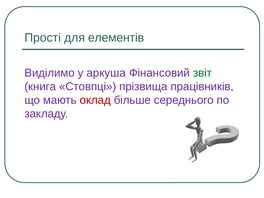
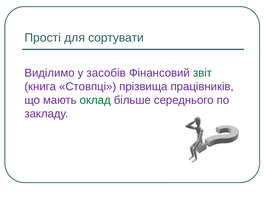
елементів: елементів -> сортувати
аркуша: аркуша -> засобів
оклад colour: red -> green
